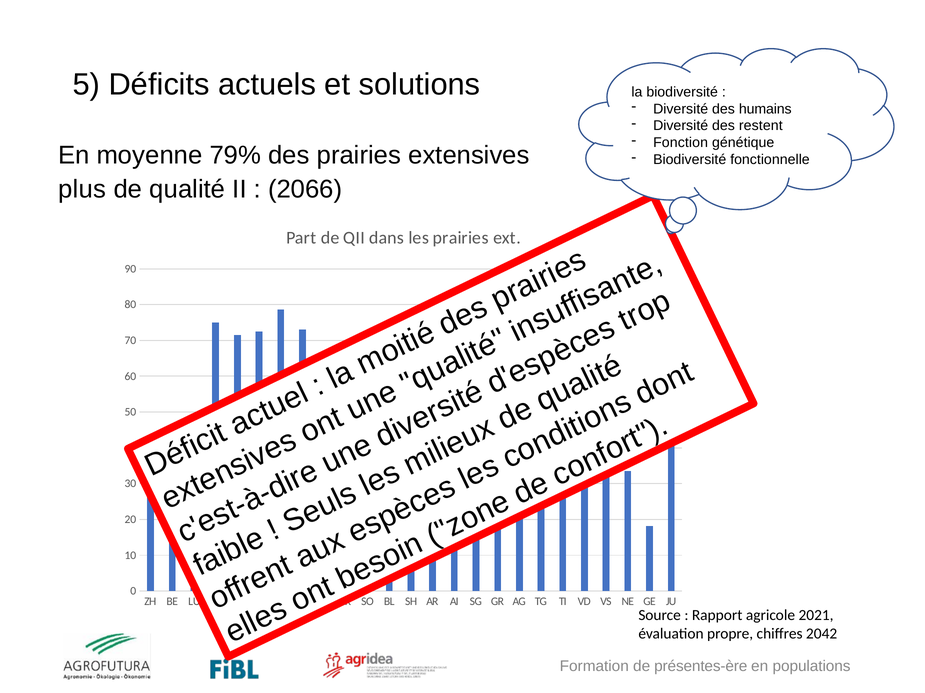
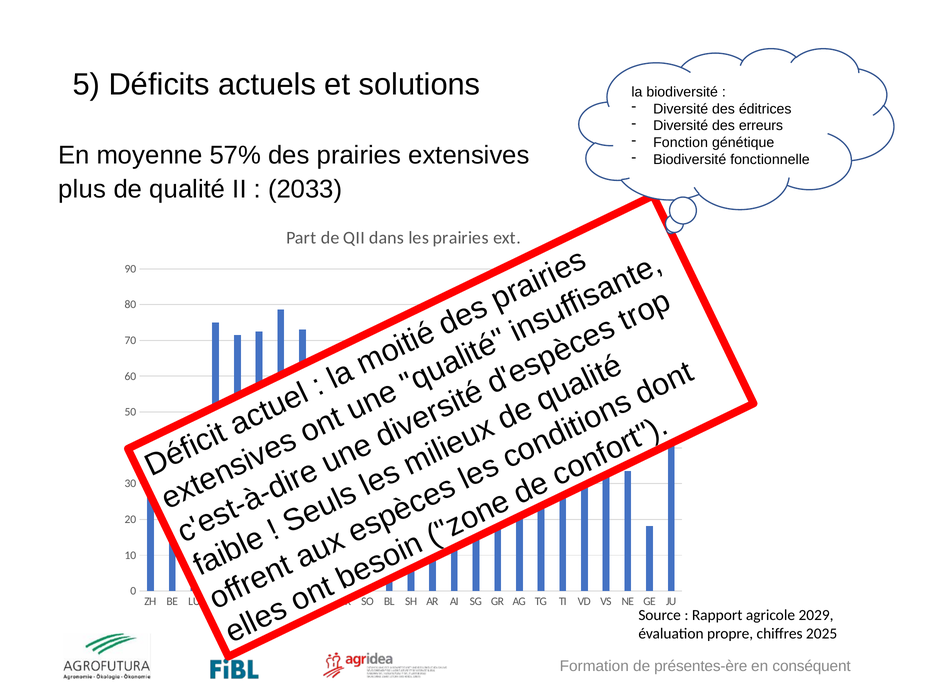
humains: humains -> éditrices
restent: restent -> erreurs
79%: 79% -> 57%
2066: 2066 -> 2033
2021: 2021 -> 2029
2042: 2042 -> 2025
populations: populations -> conséquent
